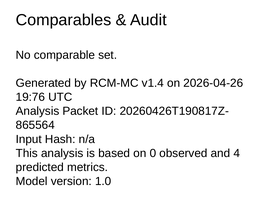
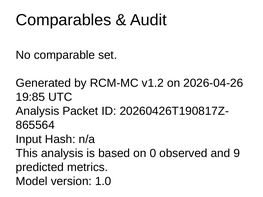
v1.4: v1.4 -> v1.2
19:76: 19:76 -> 19:85
4: 4 -> 9
